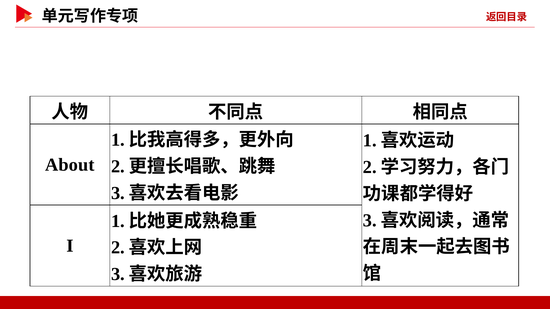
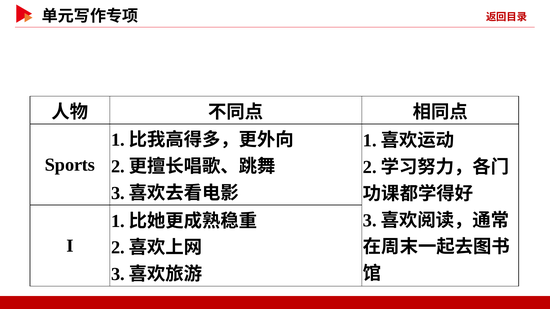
About: About -> Sports
